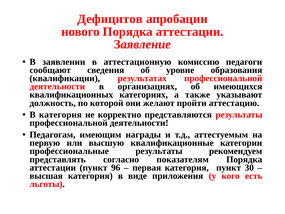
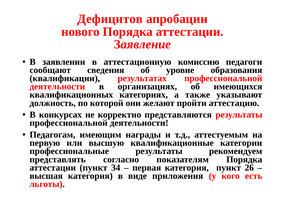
В категория: категория -> конкурсах
96: 96 -> 34
30: 30 -> 26
